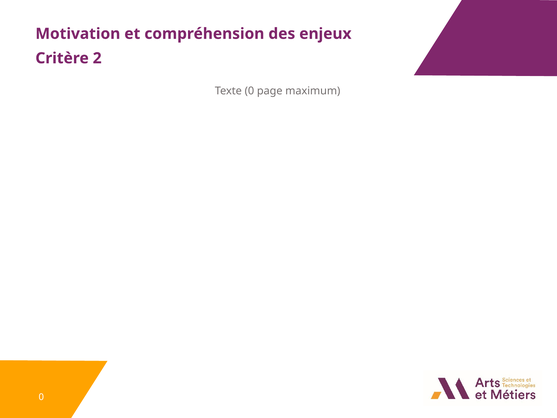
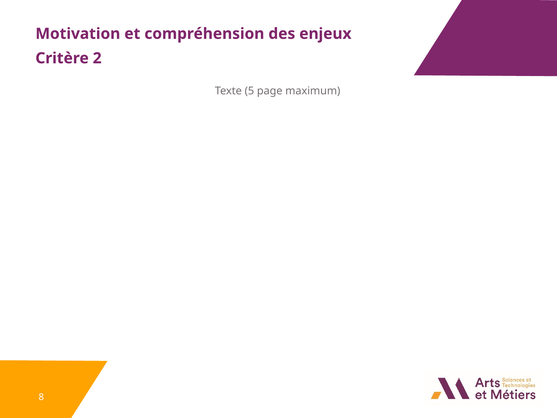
Texte 0: 0 -> 5
0 at (41, 397): 0 -> 8
